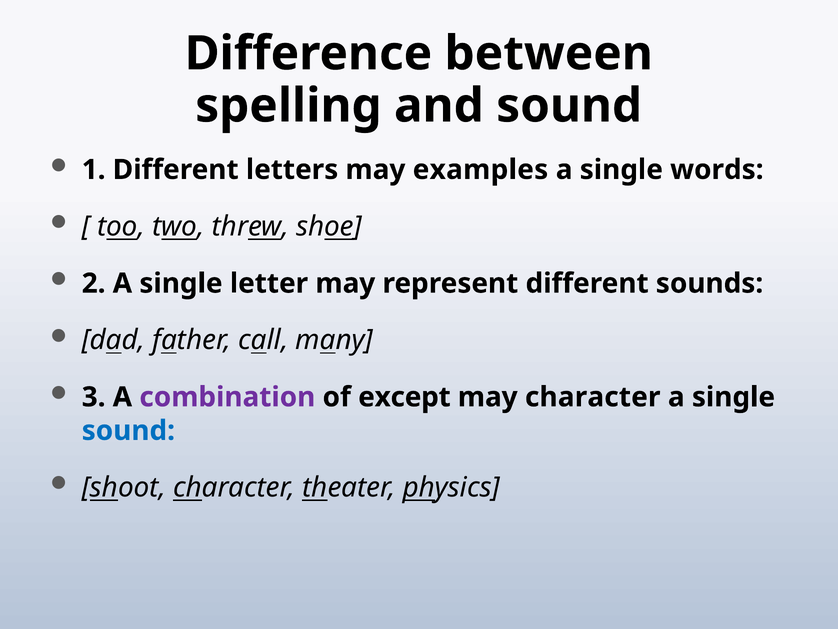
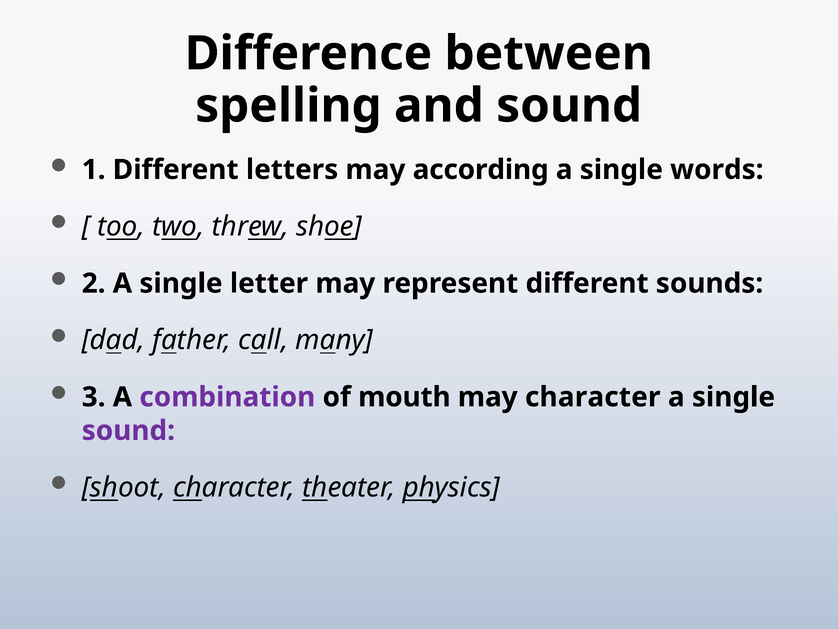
examples: examples -> according
except: except -> mouth
sound at (128, 430) colour: blue -> purple
